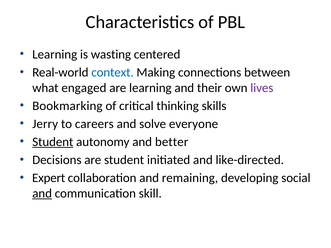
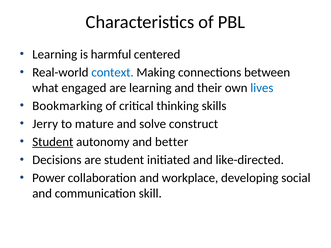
wasting: wasting -> harmful
lives colour: purple -> blue
careers: careers -> mature
everyone: everyone -> construct
Expert: Expert -> Power
remaining: remaining -> workplace
and at (42, 194) underline: present -> none
